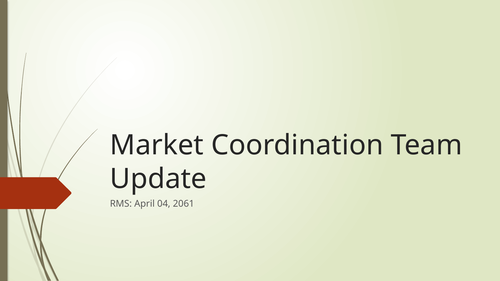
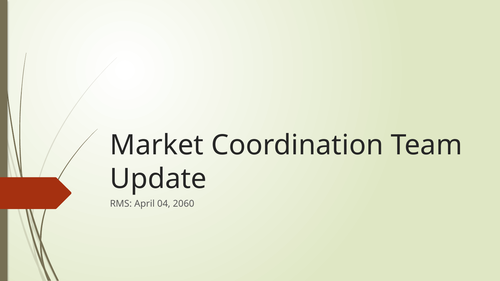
2061: 2061 -> 2060
